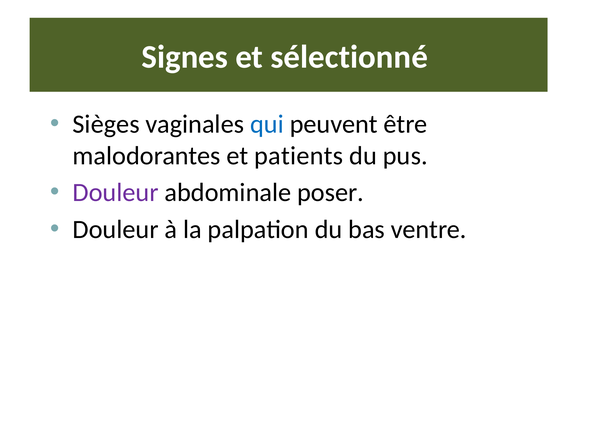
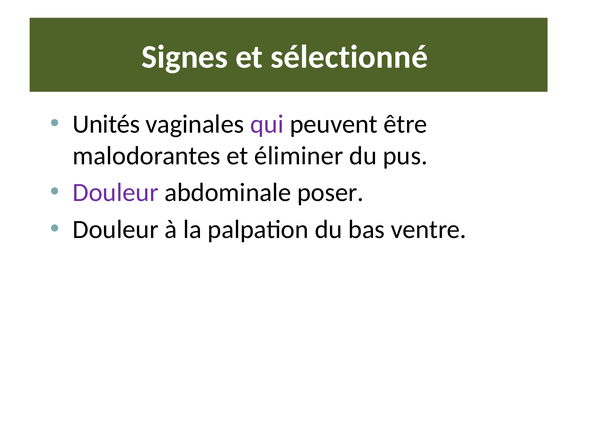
Sièges: Sièges -> Unités
qui colour: blue -> purple
patients: patients -> éliminer
